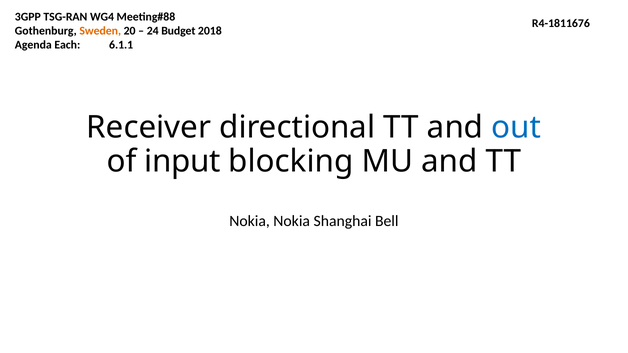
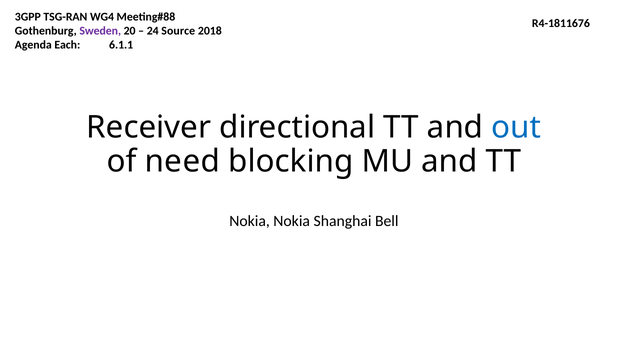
Sweden colour: orange -> purple
Budget: Budget -> Source
input: input -> need
